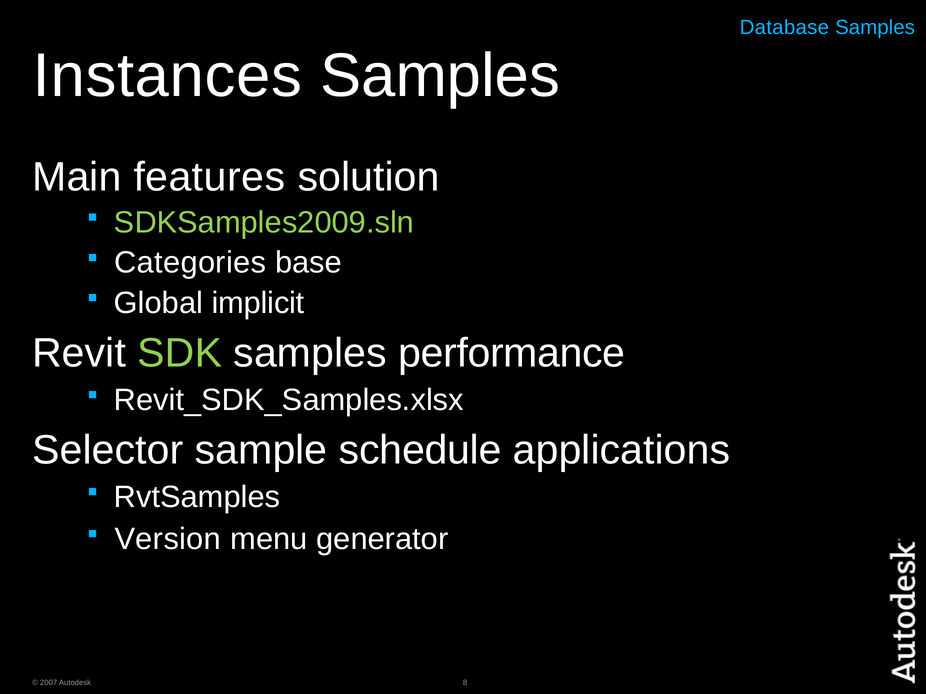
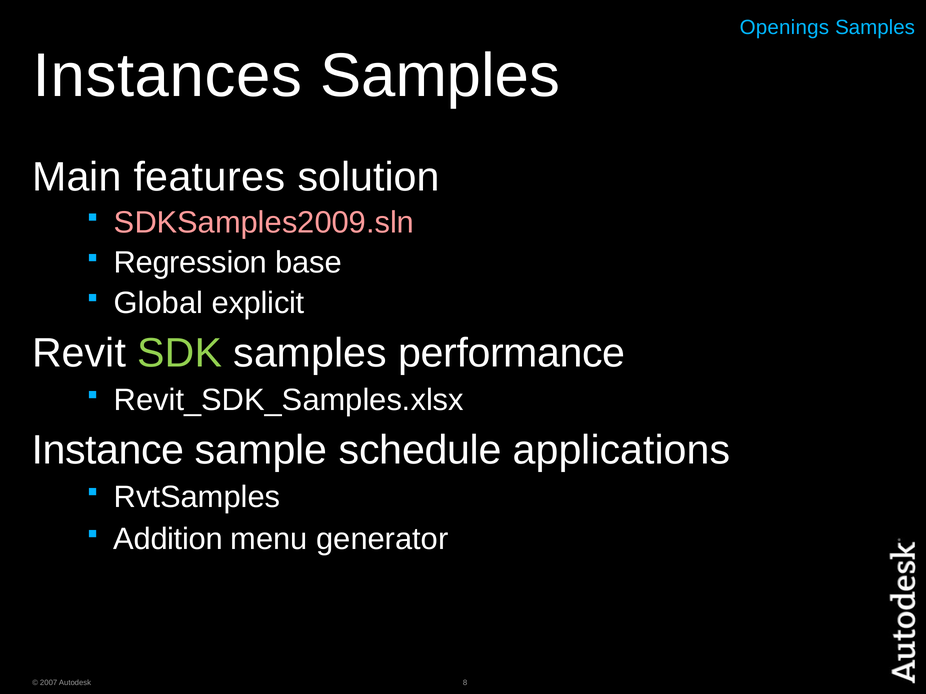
Database: Database -> Openings
SDKSamples2009.sln colour: light green -> pink
Categories: Categories -> Regression
implicit: implicit -> explicit
Selector: Selector -> Instance
Version: Version -> Addition
